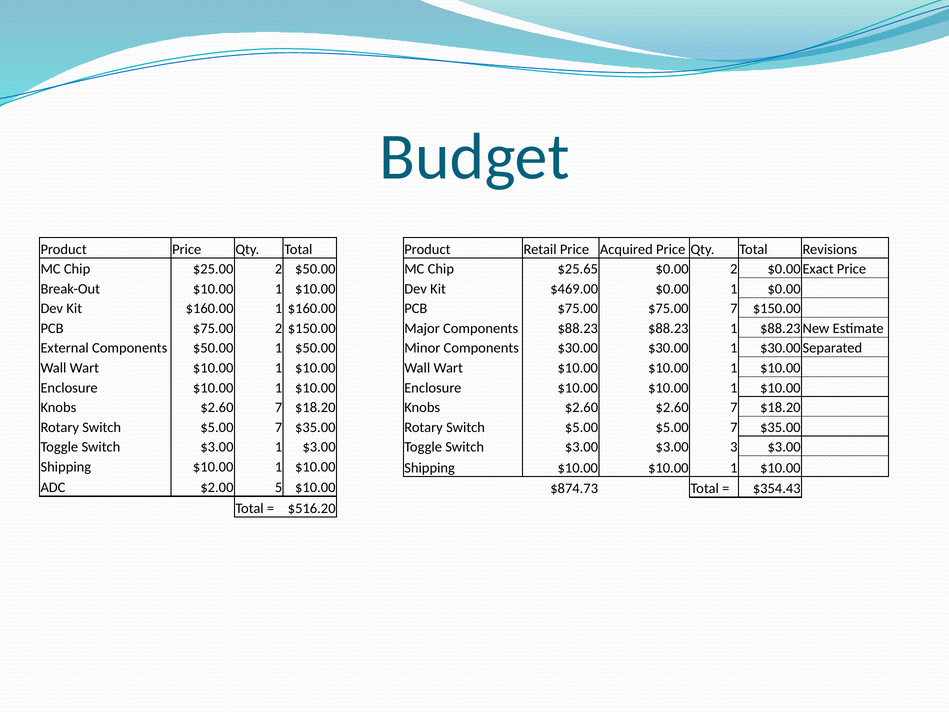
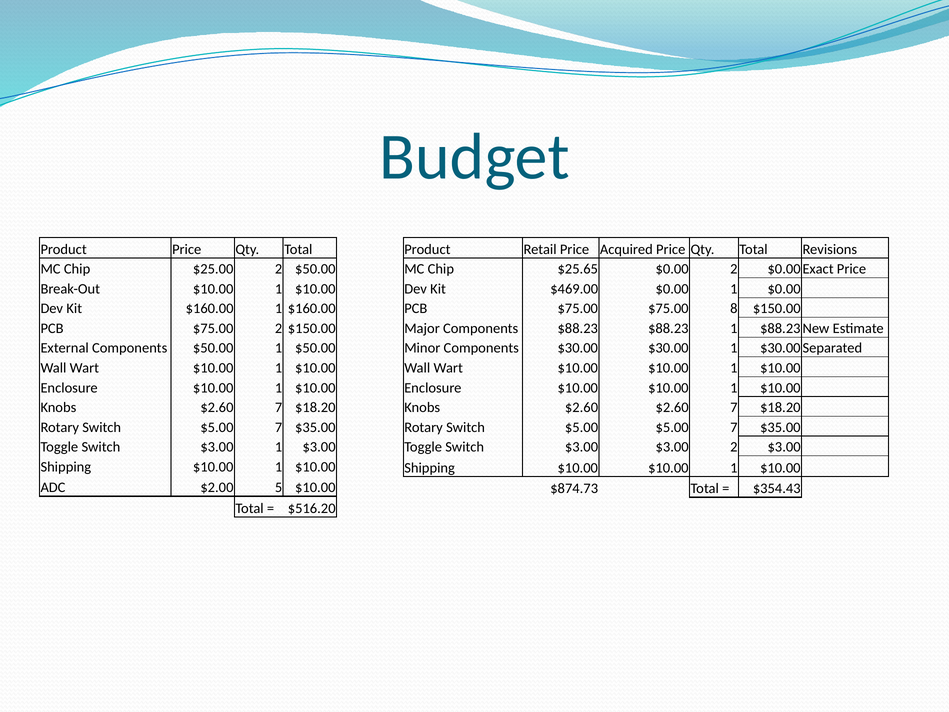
$75.00 7: 7 -> 8
$3.00 3: 3 -> 2
